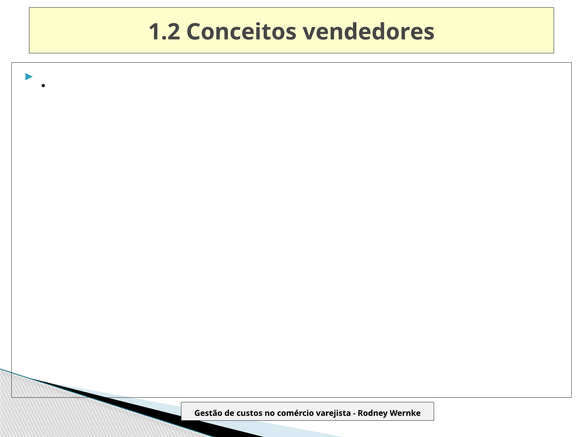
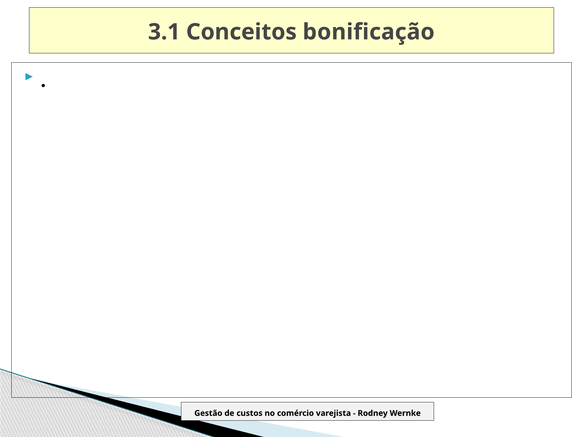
1.2: 1.2 -> 3.1
vendedores: vendedores -> bonificação
